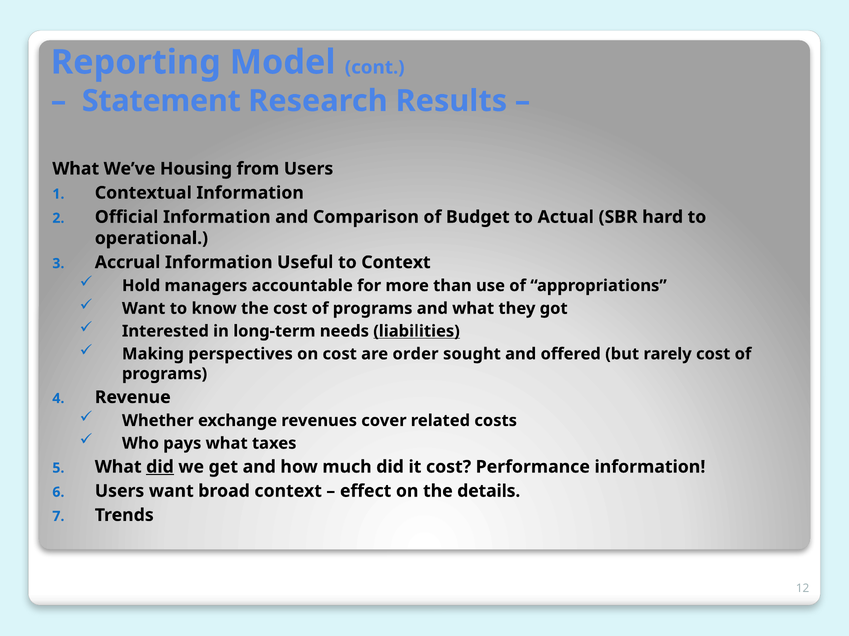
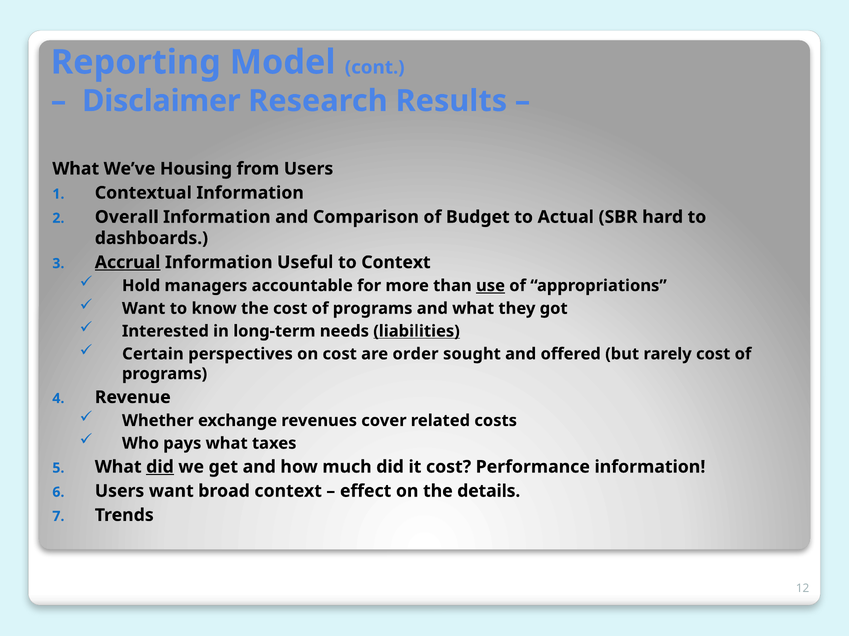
Statement: Statement -> Disclaimer
Official: Official -> Overall
operational: operational -> dashboards
Accrual underline: none -> present
use underline: none -> present
Making: Making -> Certain
